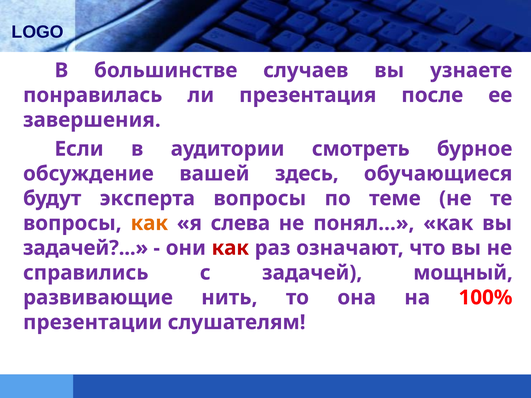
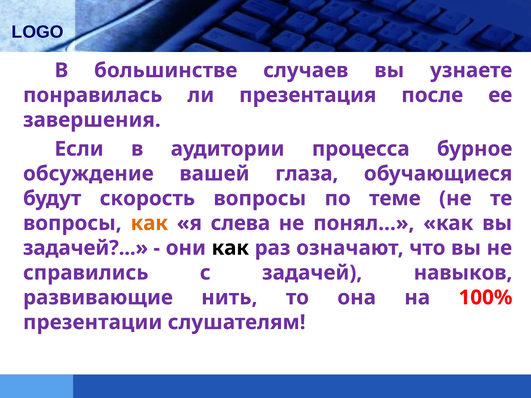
смотреть: смотреть -> процесса
здесь: здесь -> глаза
эксперта: эксперта -> скорость
как at (230, 248) colour: red -> black
мощный: мощный -> навыков
